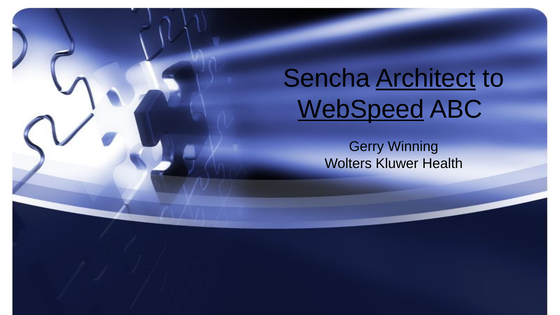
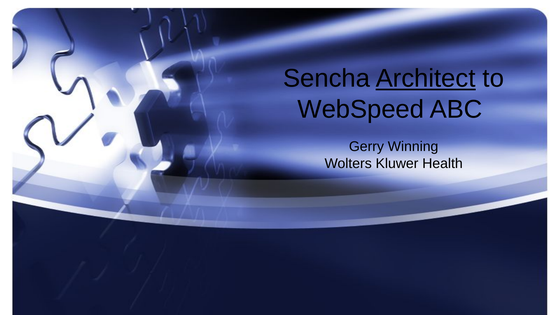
WebSpeed underline: present -> none
